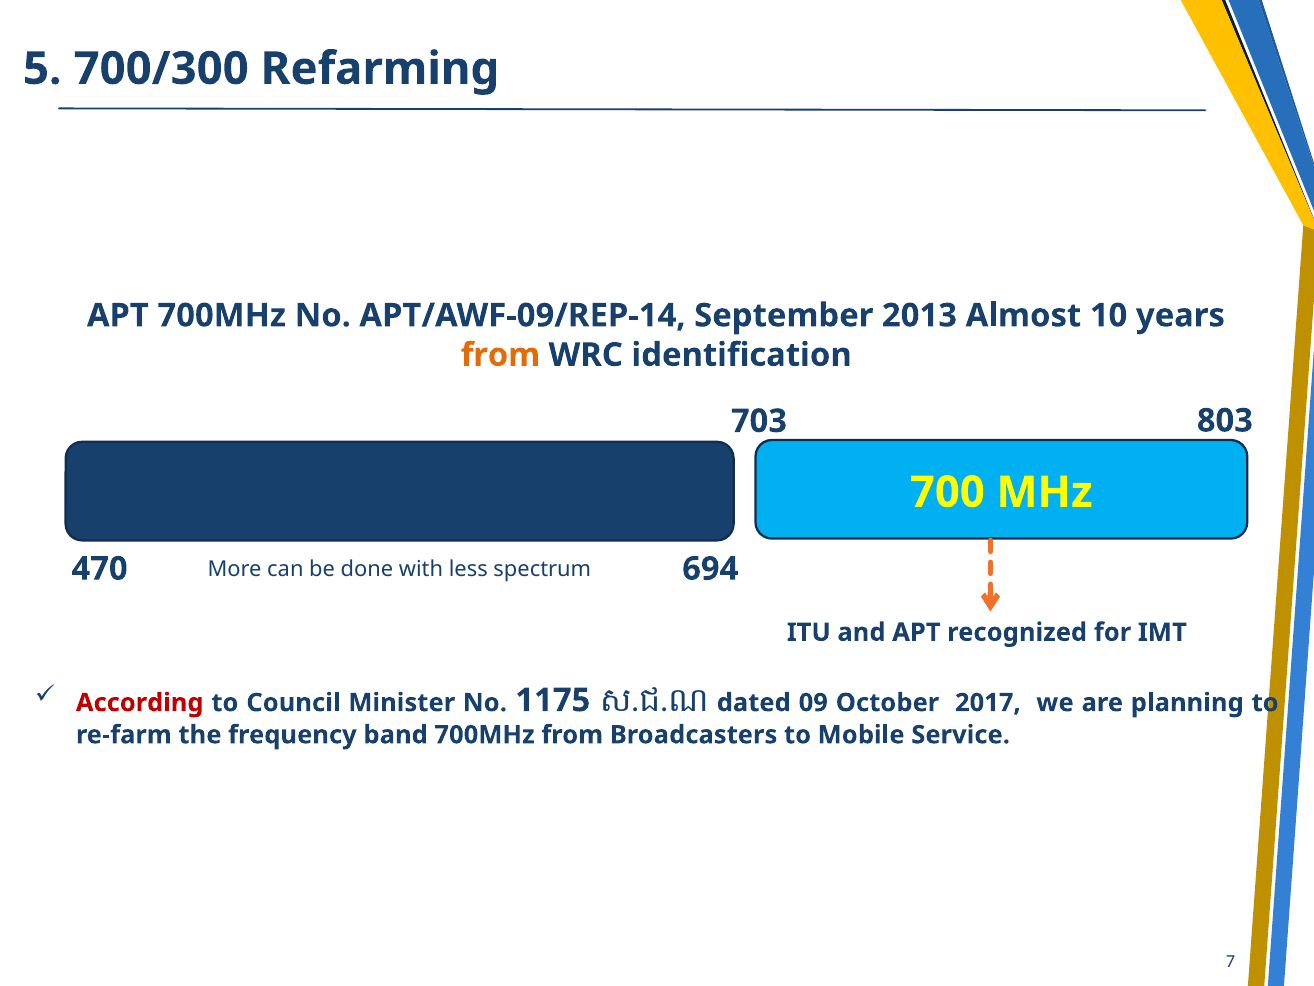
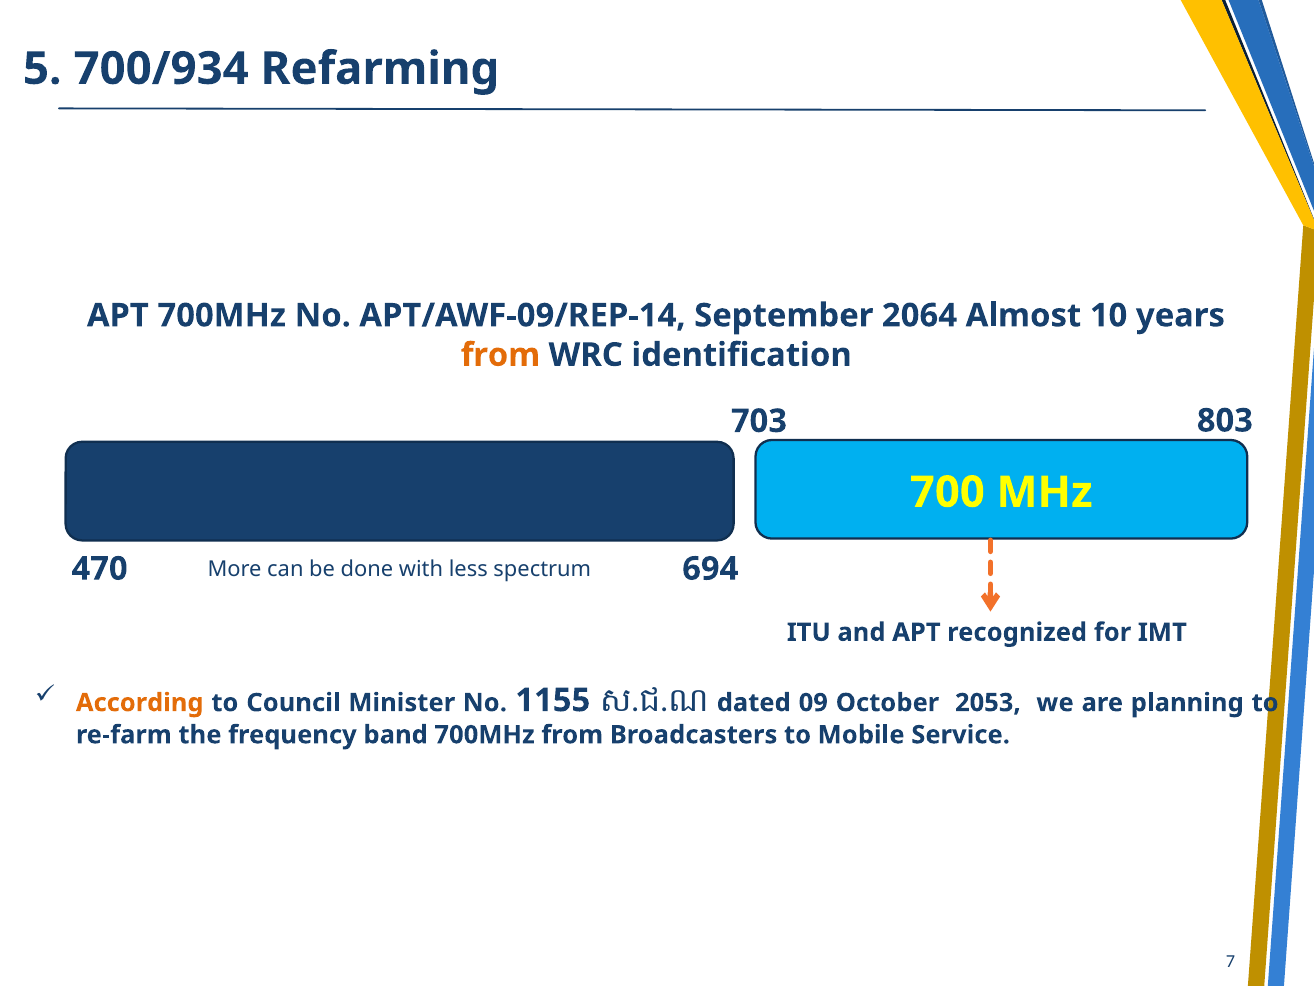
700/300: 700/300 -> 700/934
2013: 2013 -> 2064
According colour: red -> orange
1175: 1175 -> 1155
2017: 2017 -> 2053
